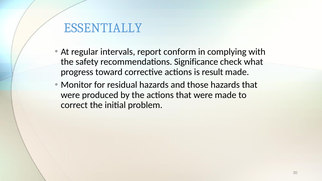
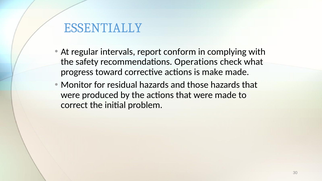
Significance: Significance -> Operations
result: result -> make
